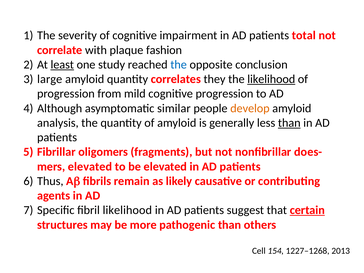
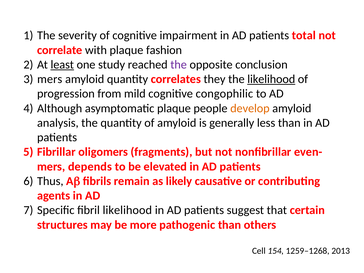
the at (179, 65) colour: blue -> purple
large at (50, 79): large -> mers
cognitive progression: progression -> congophilic
asymptomatic similar: similar -> plaque
than at (289, 123) underline: present -> none
does-: does- -> even-
mers elevated: elevated -> depends
certain underline: present -> none
1227–1268: 1227–1268 -> 1259–1268
